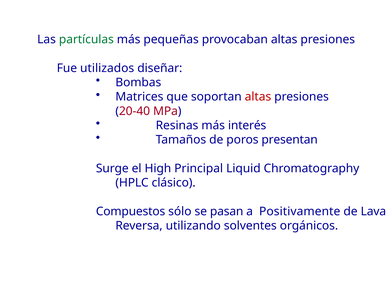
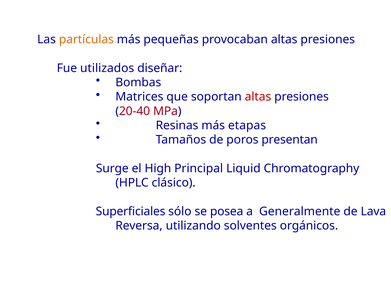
partículas colour: green -> orange
interés: interés -> etapas
Compuestos: Compuestos -> Superficiales
pasan: pasan -> posea
Positivamente: Positivamente -> Generalmente
